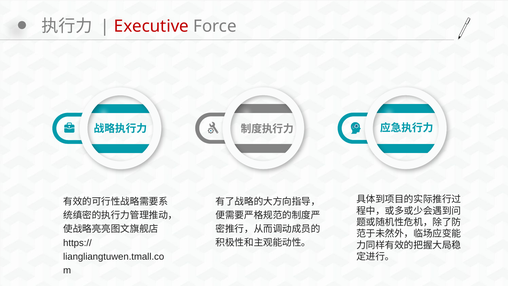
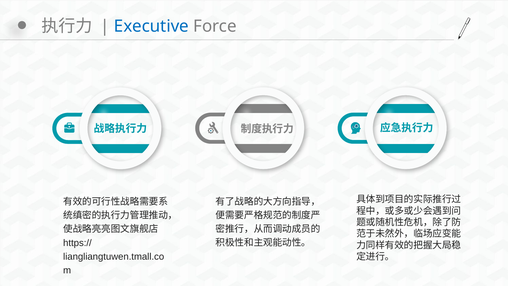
Executive colour: red -> blue
